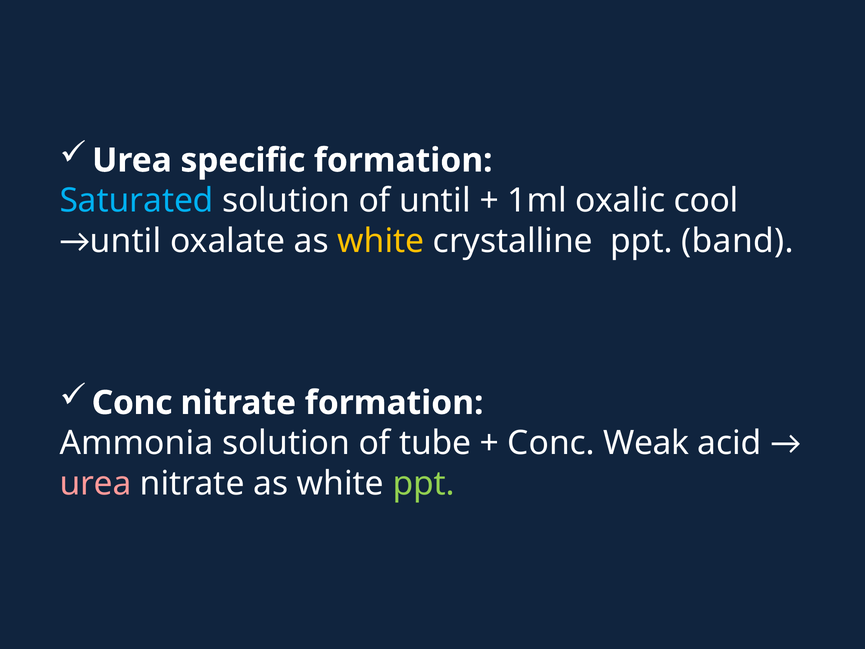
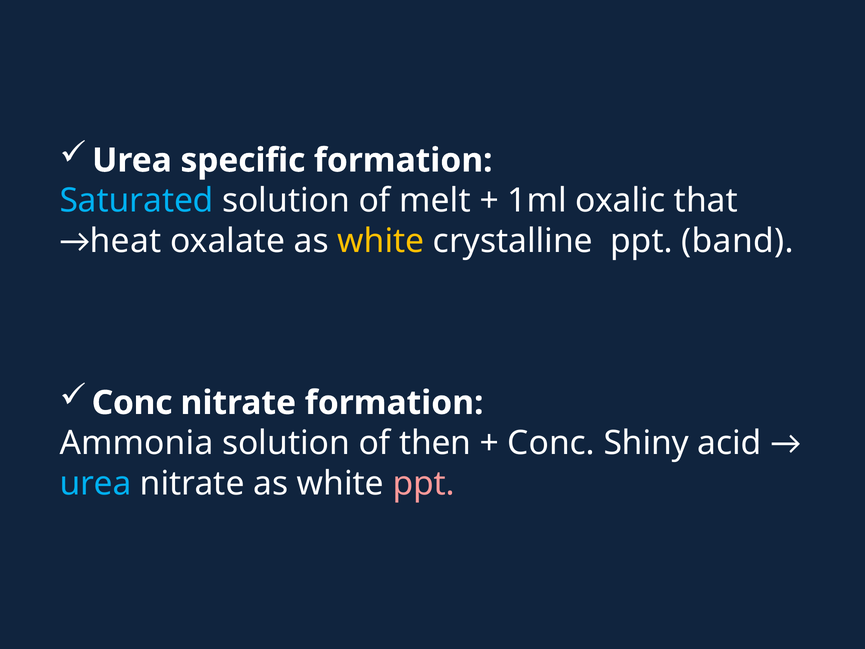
of until: until -> melt
cool: cool -> that
until at (126, 241): until -> heat
tube: tube -> then
Weak: Weak -> Shiny
urea at (95, 484) colour: pink -> light blue
ppt at (424, 484) colour: light green -> pink
